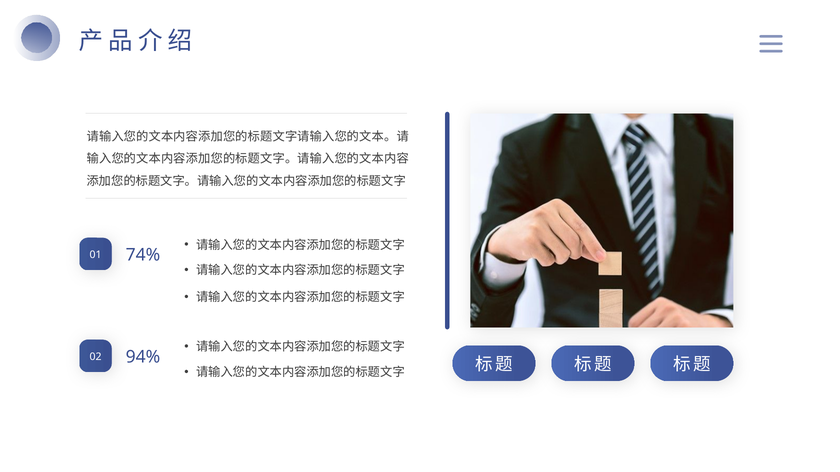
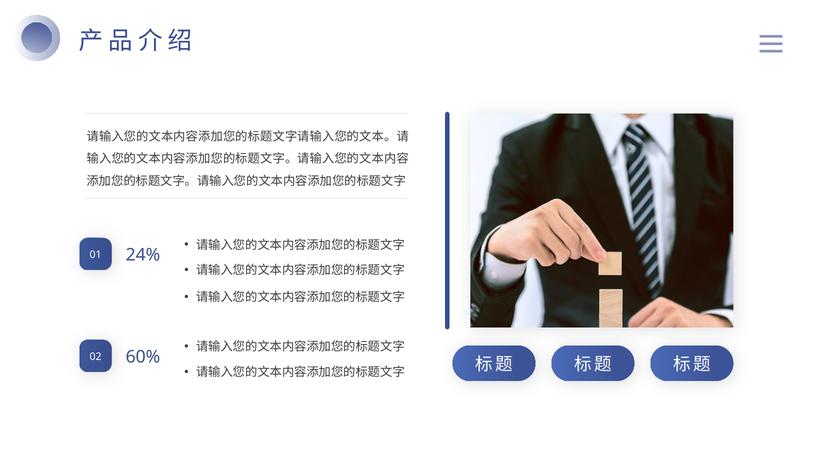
74%: 74% -> 24%
94%: 94% -> 60%
